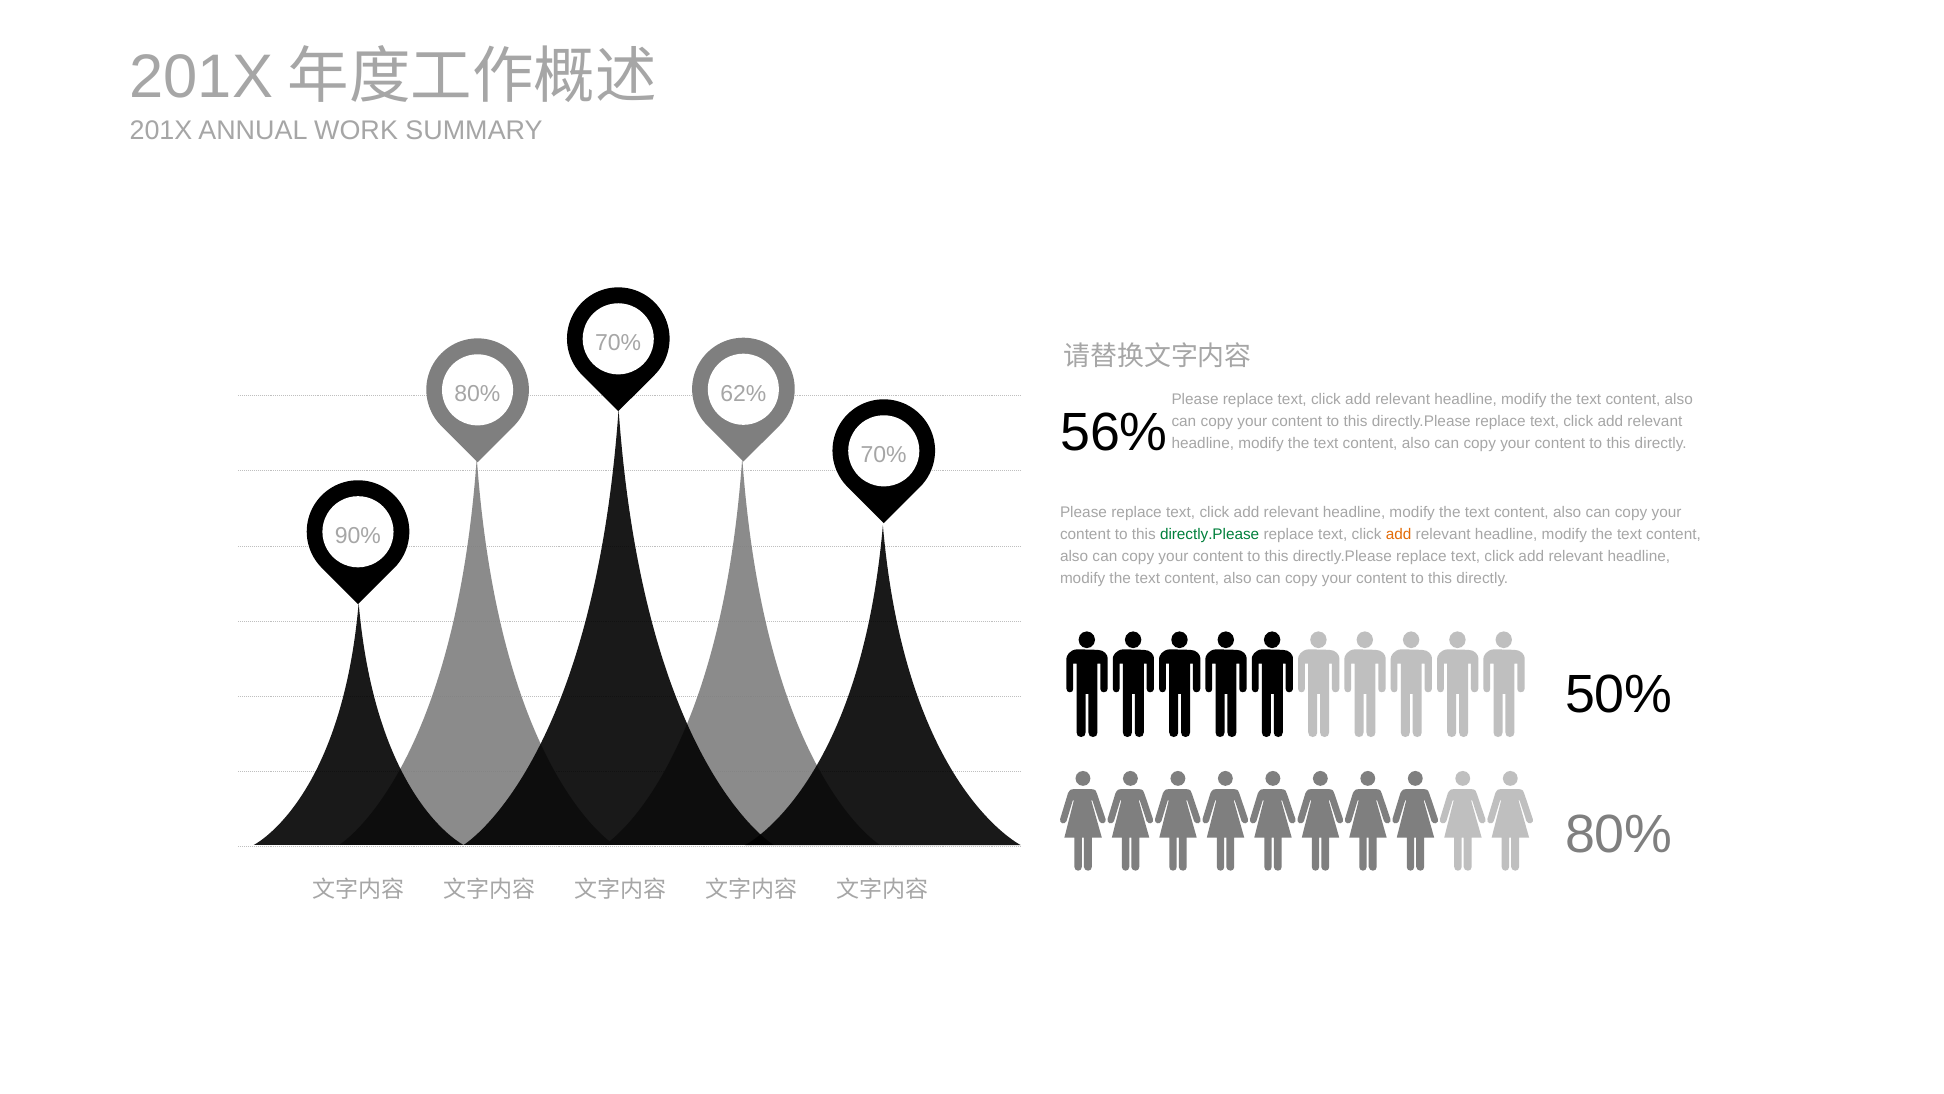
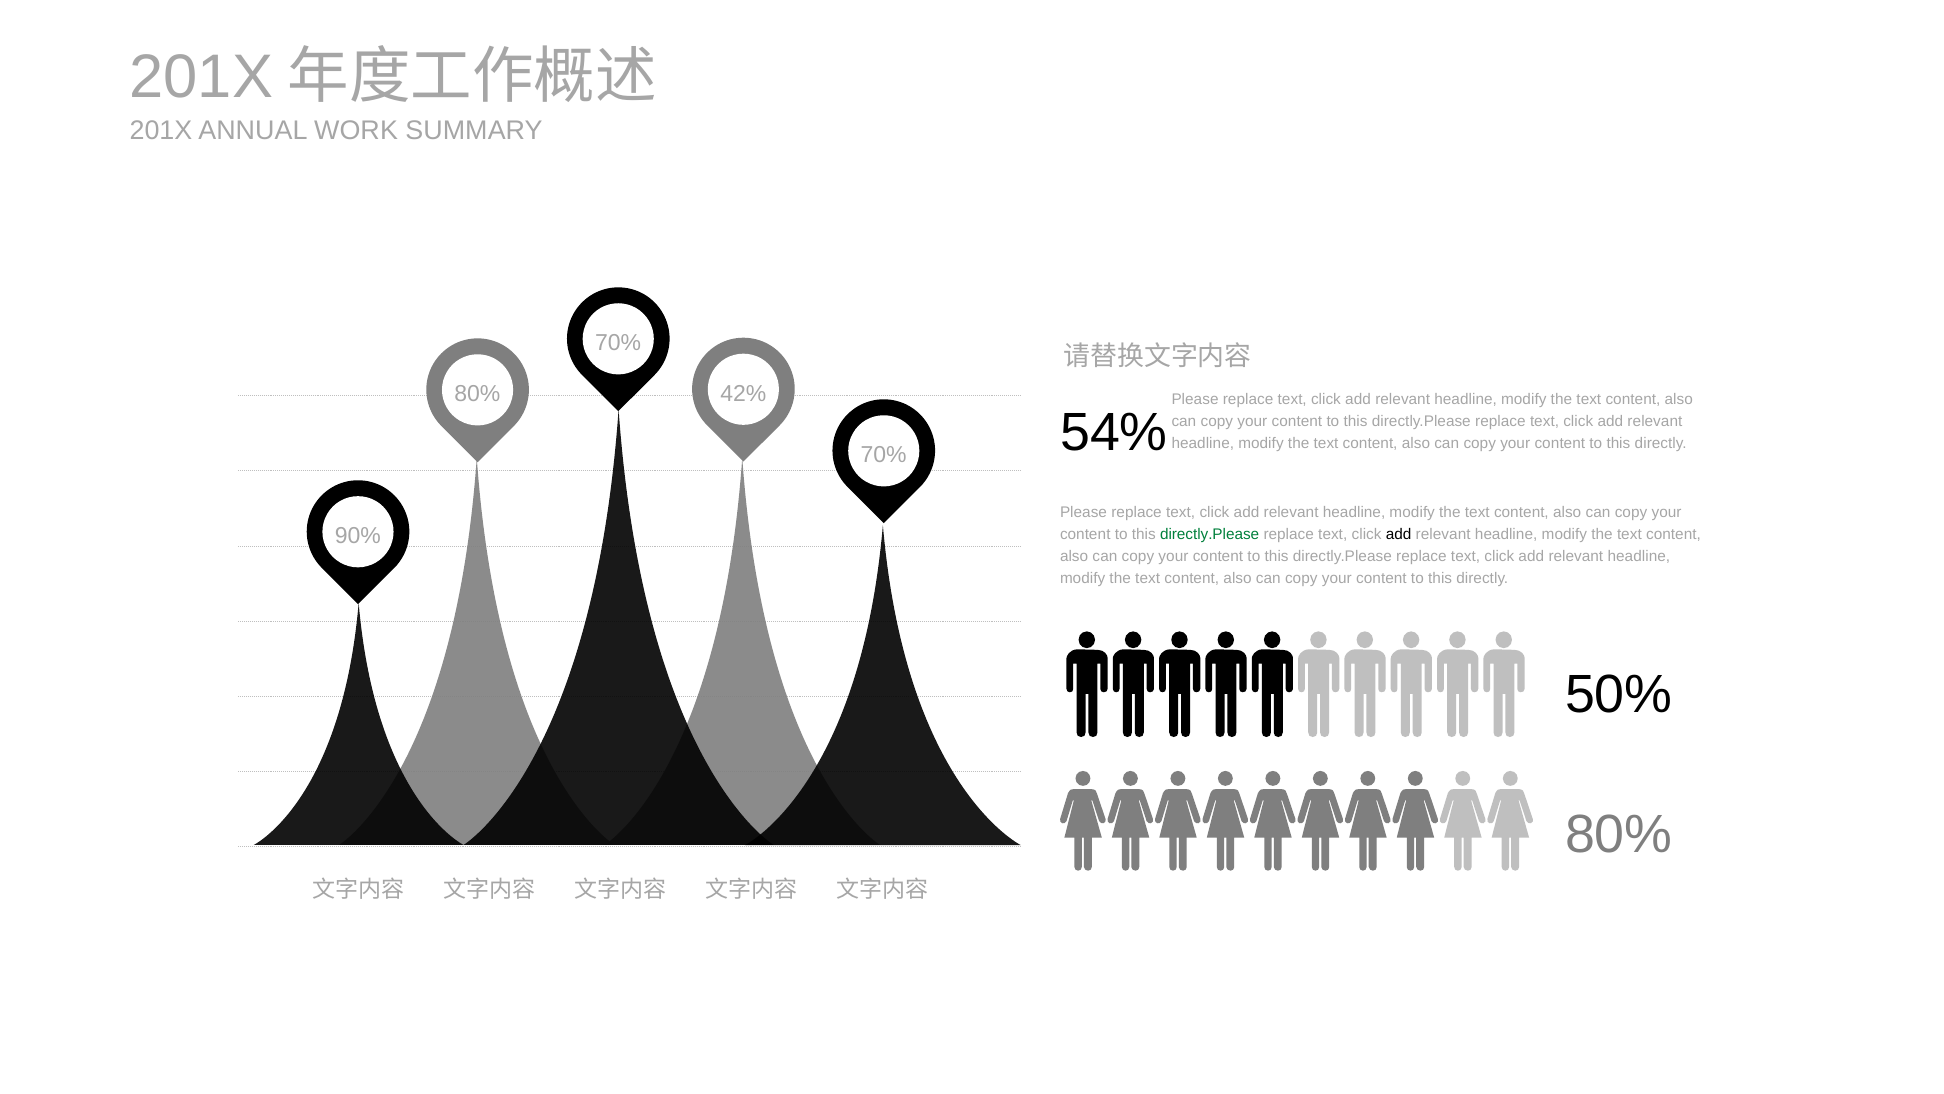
62%: 62% -> 42%
56%: 56% -> 54%
add at (1399, 534) colour: orange -> black
